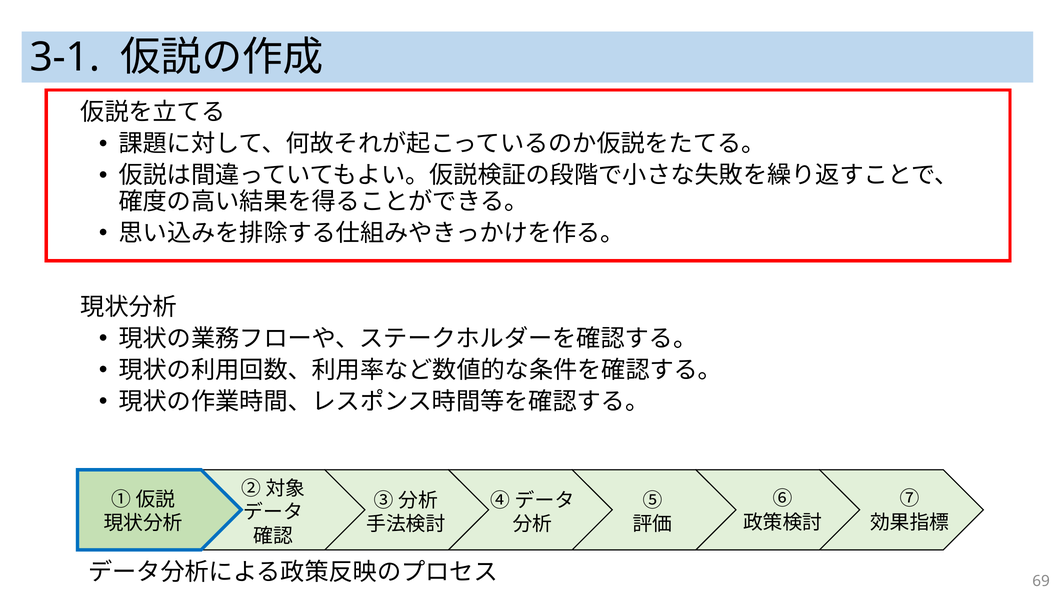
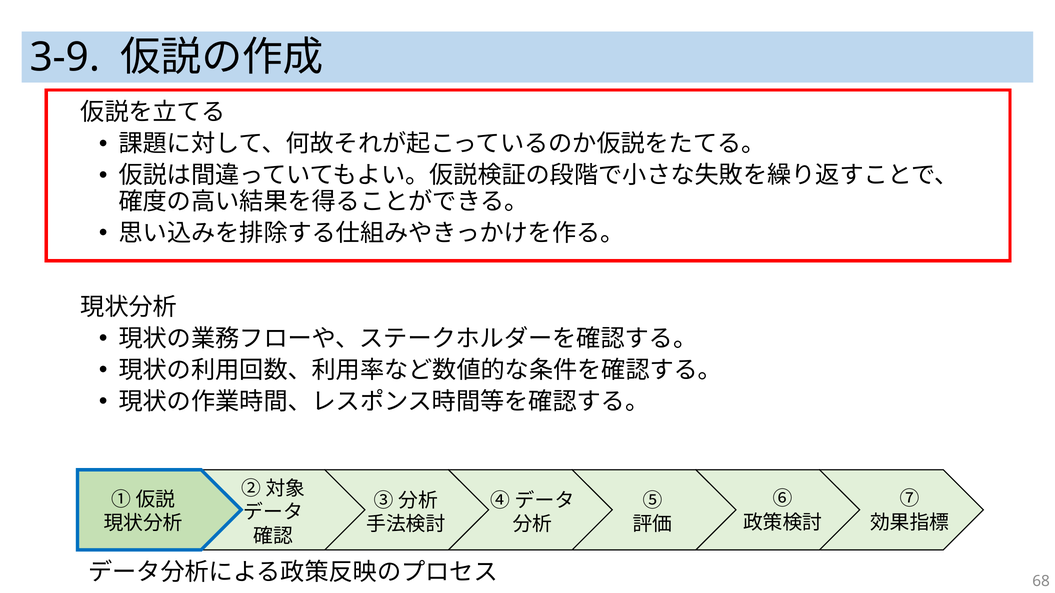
3-1: 3-1 -> 3-9
69: 69 -> 68
